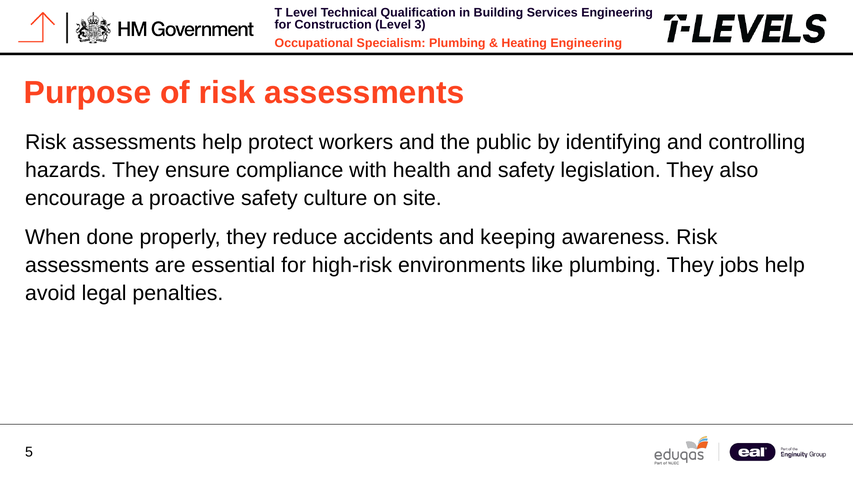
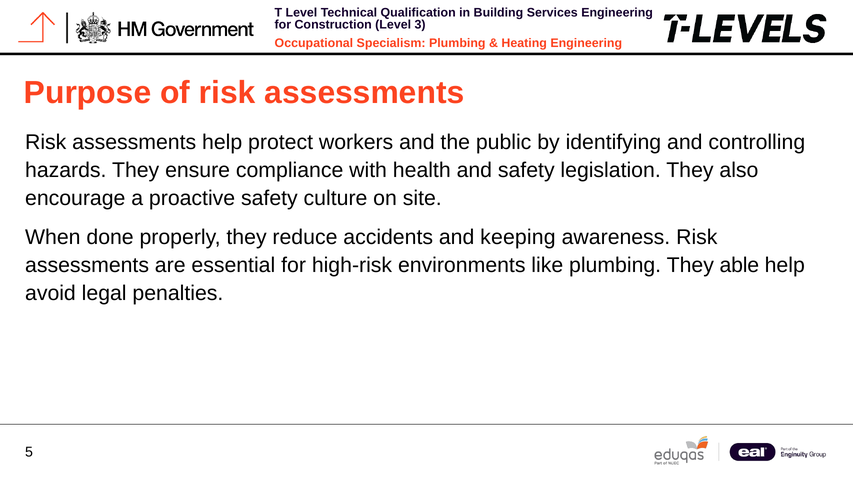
jobs: jobs -> able
